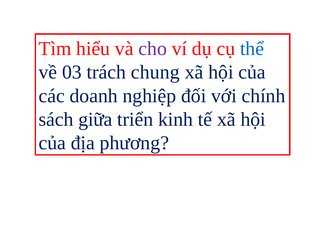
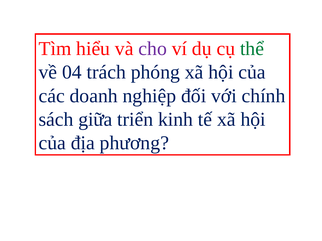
thể colour: blue -> green
03: 03 -> 04
chung: chung -> phóng
